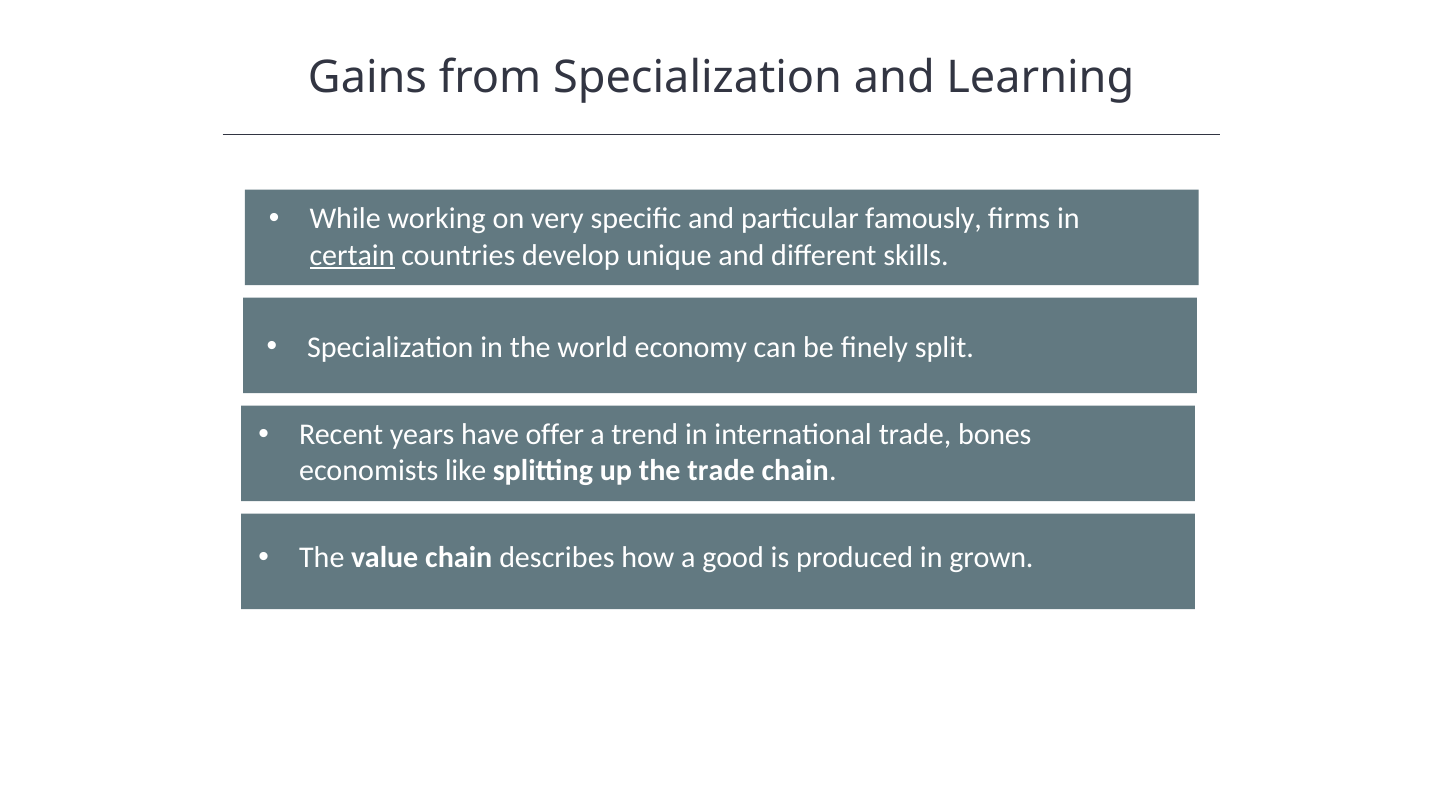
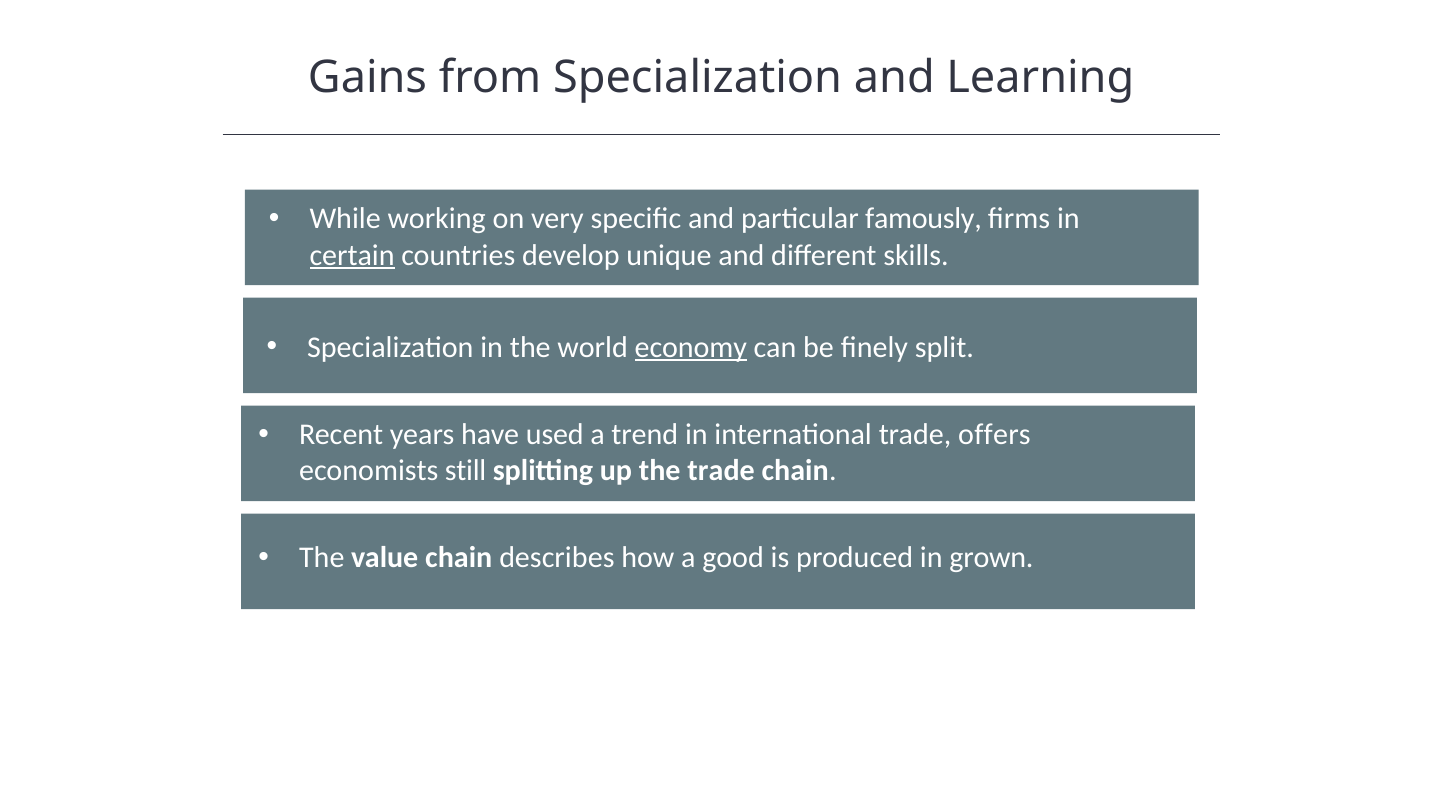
economy underline: none -> present
offer: offer -> used
bones: bones -> offers
like: like -> still
